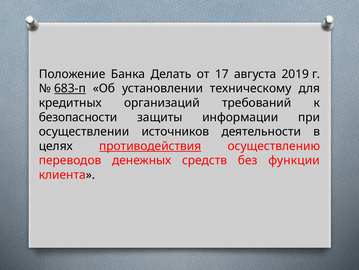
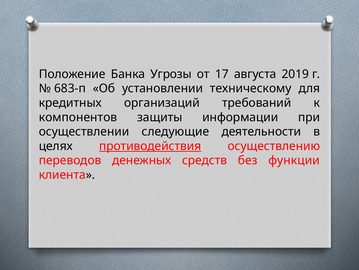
Делать: Делать -> Угрозы
683-п underline: present -> none
безопасности: безопасности -> компонентов
источников: источников -> следующие
